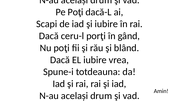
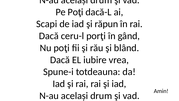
şi iubire: iubire -> răpun
